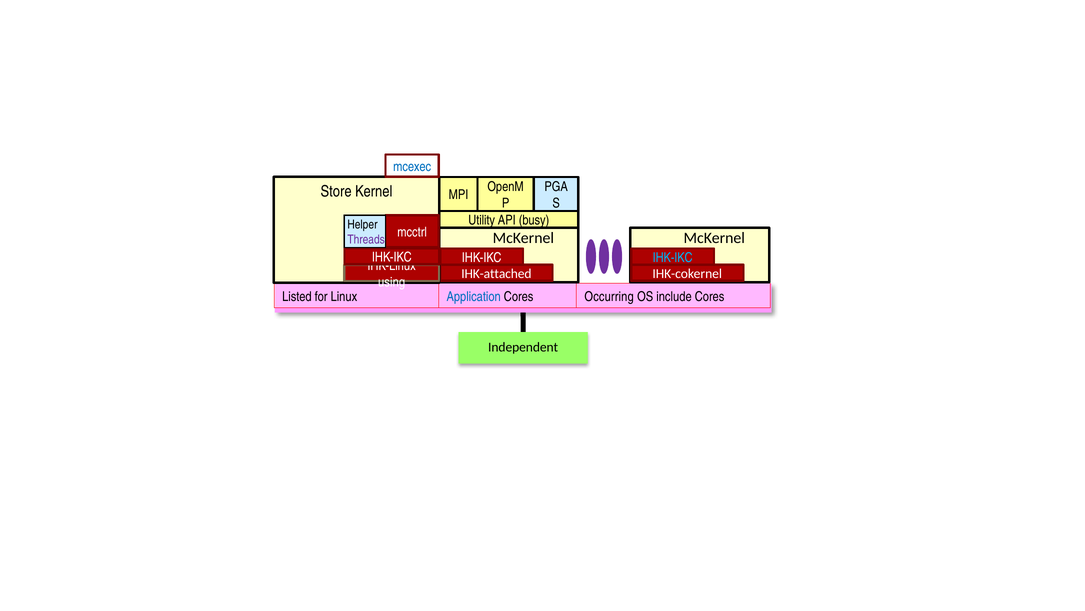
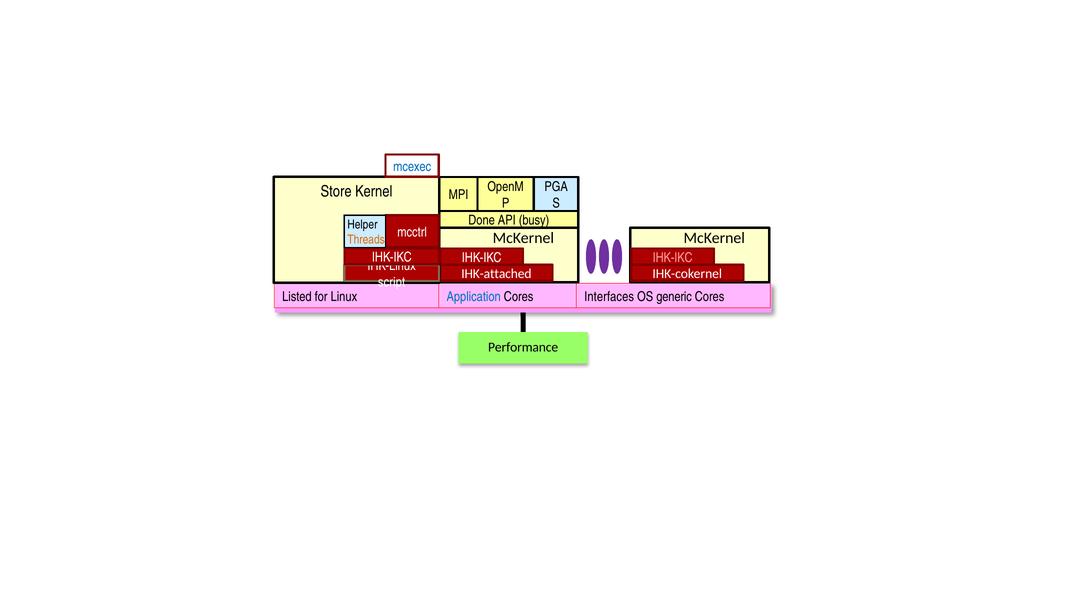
Utility: Utility -> Done
Threads colour: purple -> orange
IHK-IKC at (673, 257) colour: light blue -> pink
using: using -> script
Occurring: Occurring -> Interfaces
include: include -> generic
Independent: Independent -> Performance
